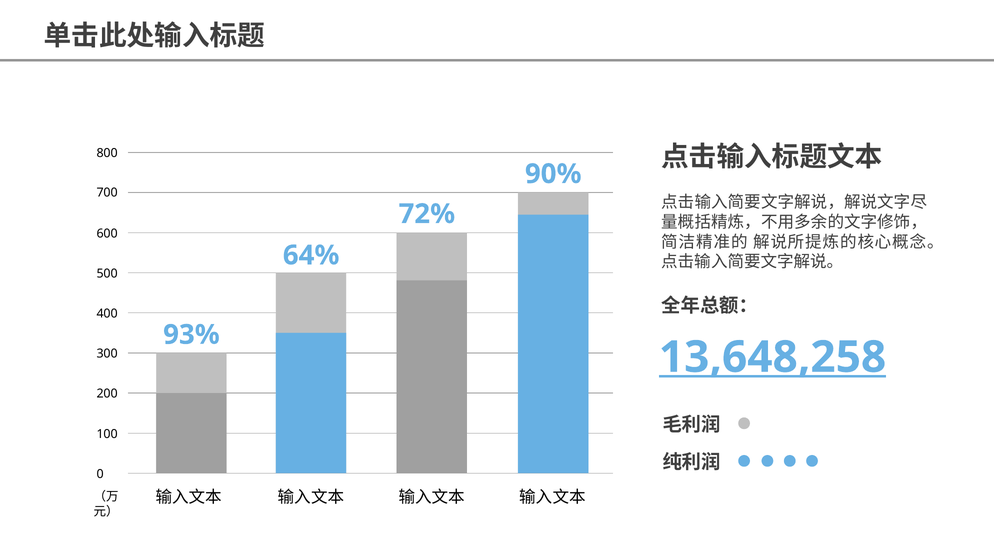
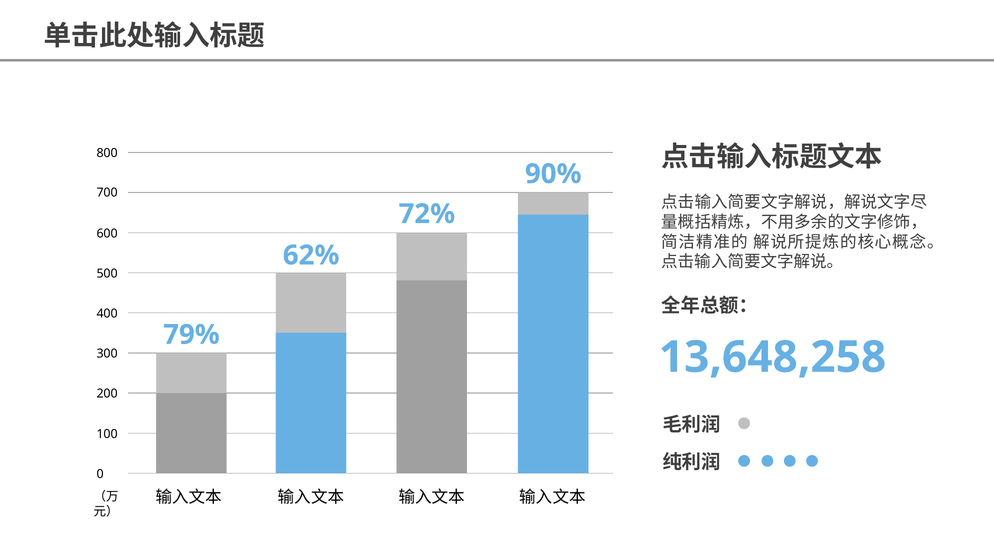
64%: 64% -> 62%
93%: 93% -> 79%
13,648,258 underline: present -> none
